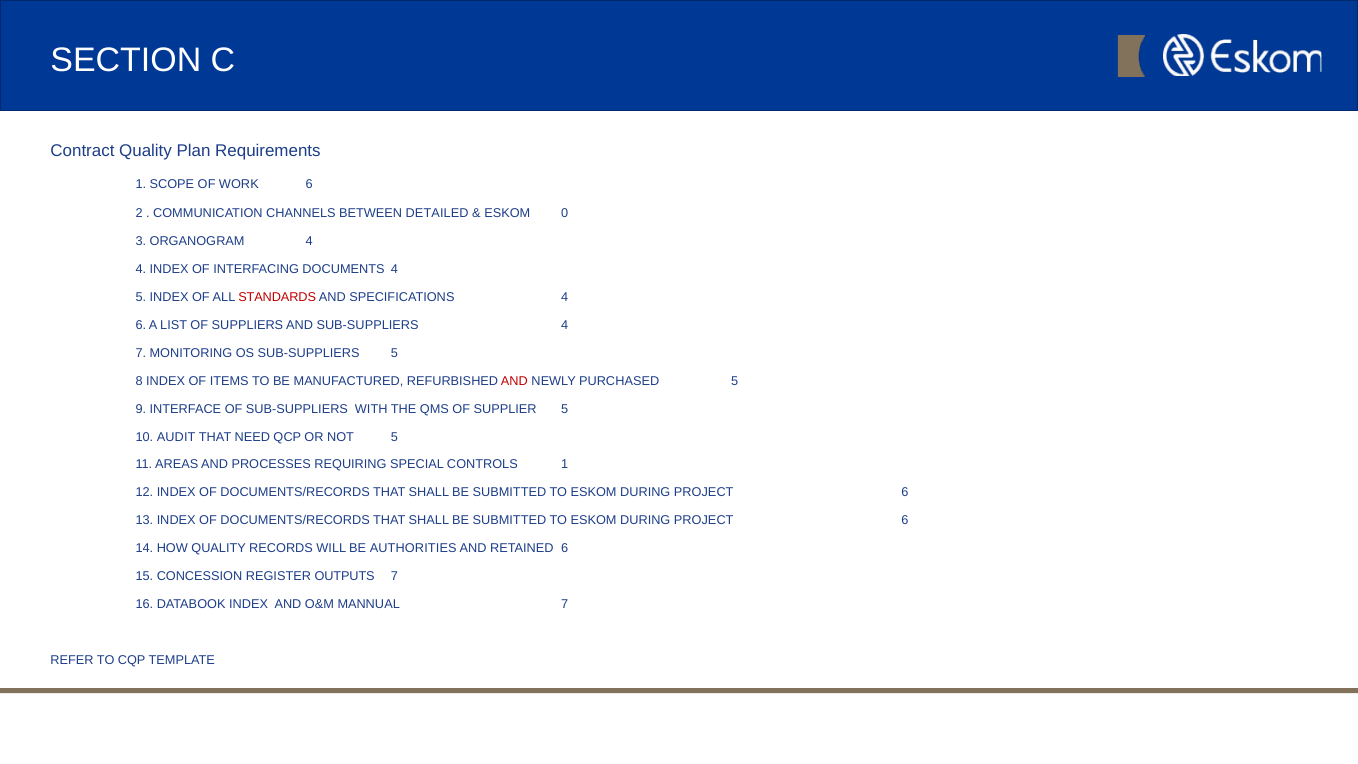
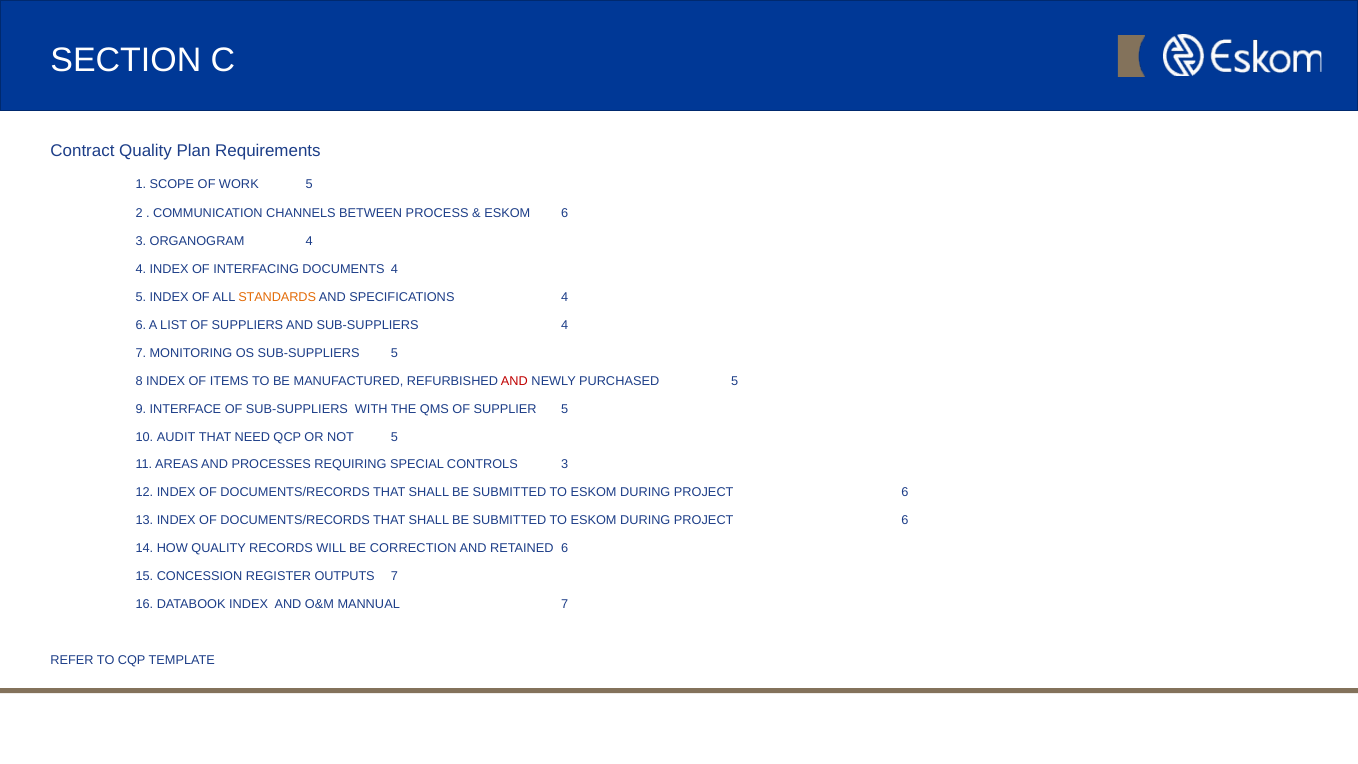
WORK 6: 6 -> 5
DETAILED: DETAILED -> PROCESS
ESKOM 0: 0 -> 6
STANDARDS colour: red -> orange
CONTROLS 1: 1 -> 3
AUTHORITIES: AUTHORITIES -> CORRECTION
